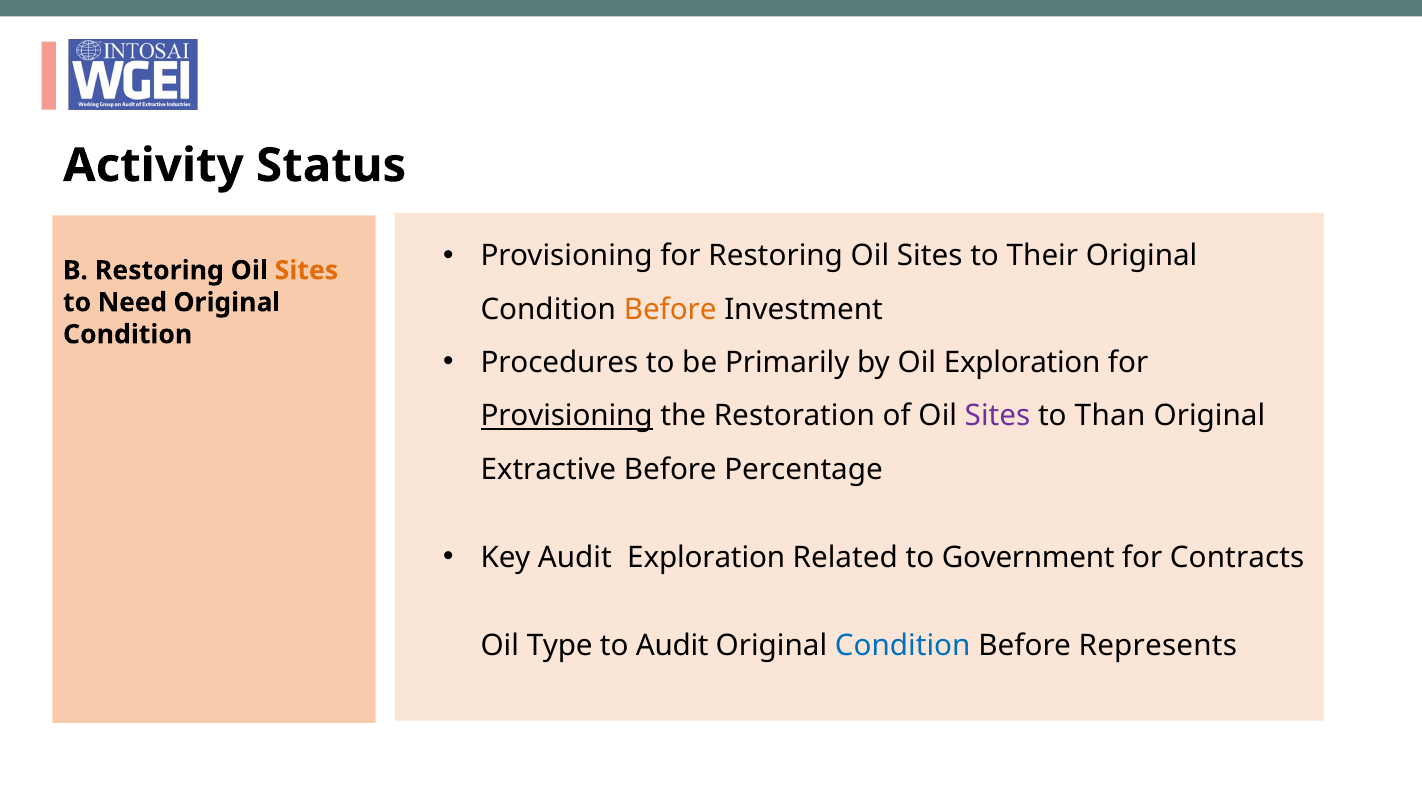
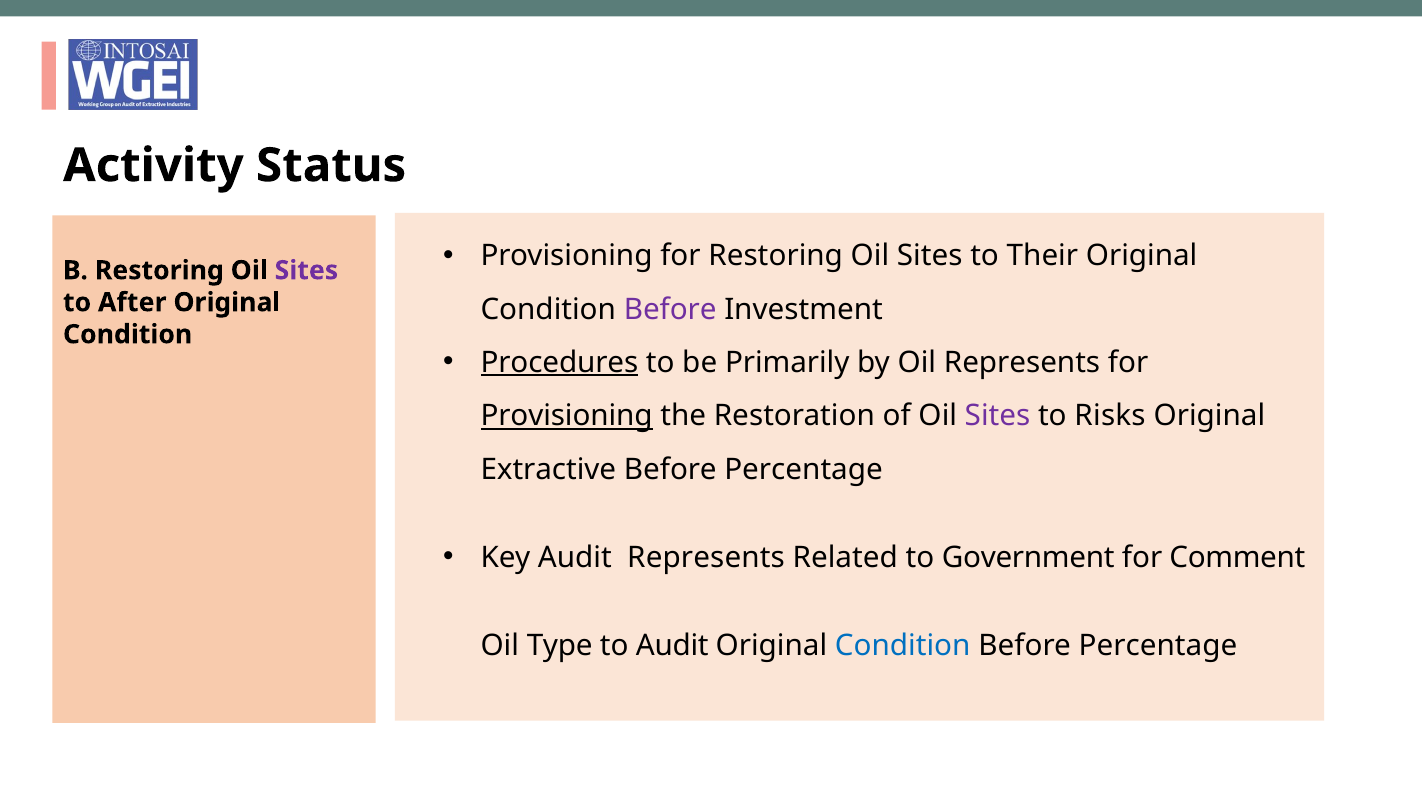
Sites at (306, 270) colour: orange -> purple
Need: Need -> After
Before at (670, 309) colour: orange -> purple
Procedures underline: none -> present
Oil Exploration: Exploration -> Represents
Than: Than -> Risks
Audit Exploration: Exploration -> Represents
Contracts: Contracts -> Comment
Represents at (1158, 645): Represents -> Percentage
